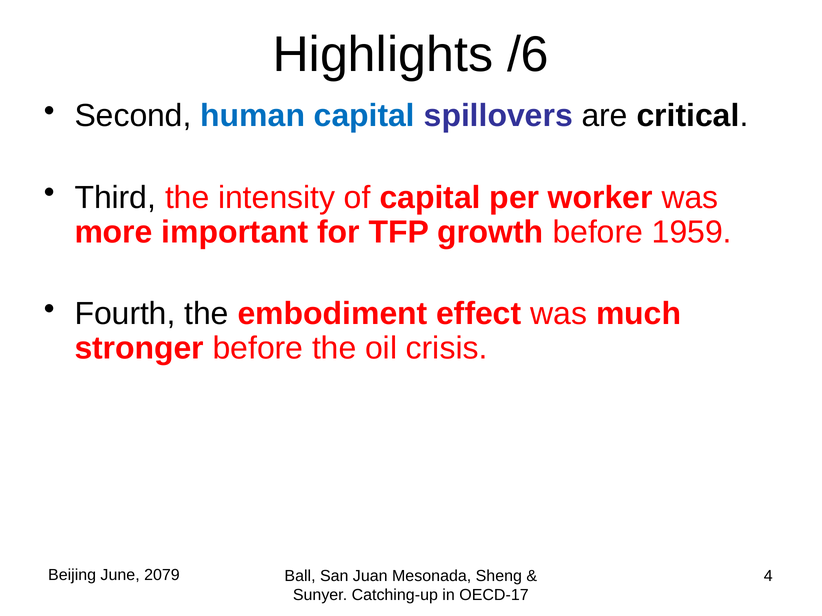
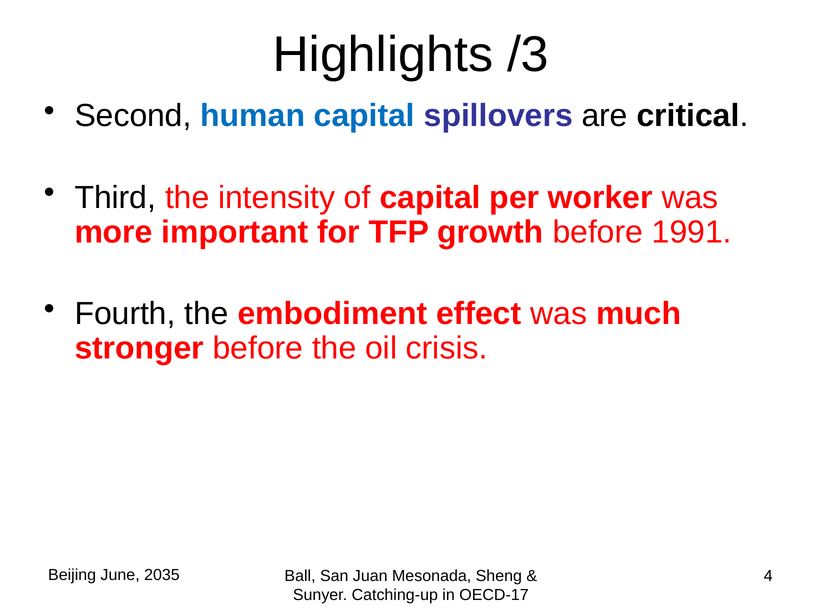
/6: /6 -> /3
1959: 1959 -> 1991
2079: 2079 -> 2035
